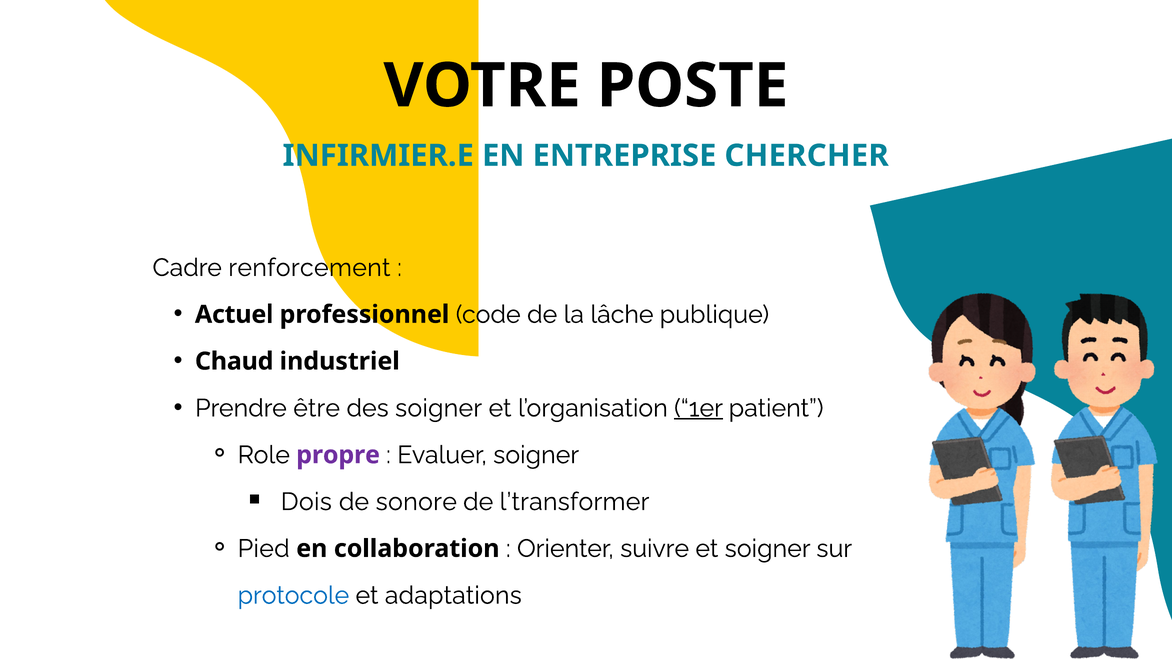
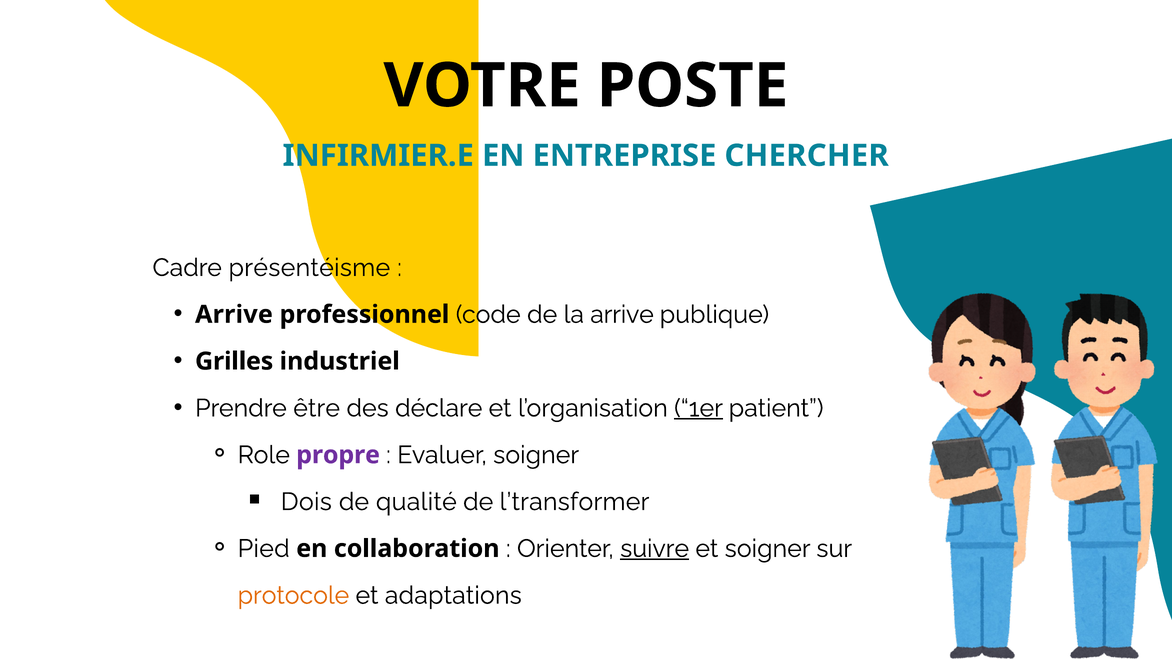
renforcement: renforcement -> présentéisme
Actuel at (234, 315): Actuel -> Arrive
la lâche: lâche -> arrive
Chaud: Chaud -> Grilles
des soigner: soigner -> déclare
sonore: sonore -> qualité
suivre underline: none -> present
protocole colour: blue -> orange
